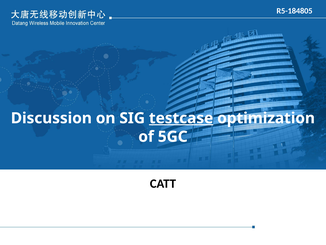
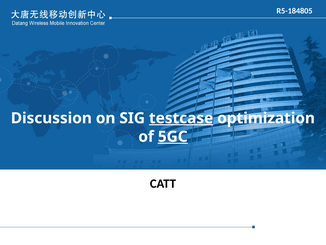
5GC underline: none -> present
